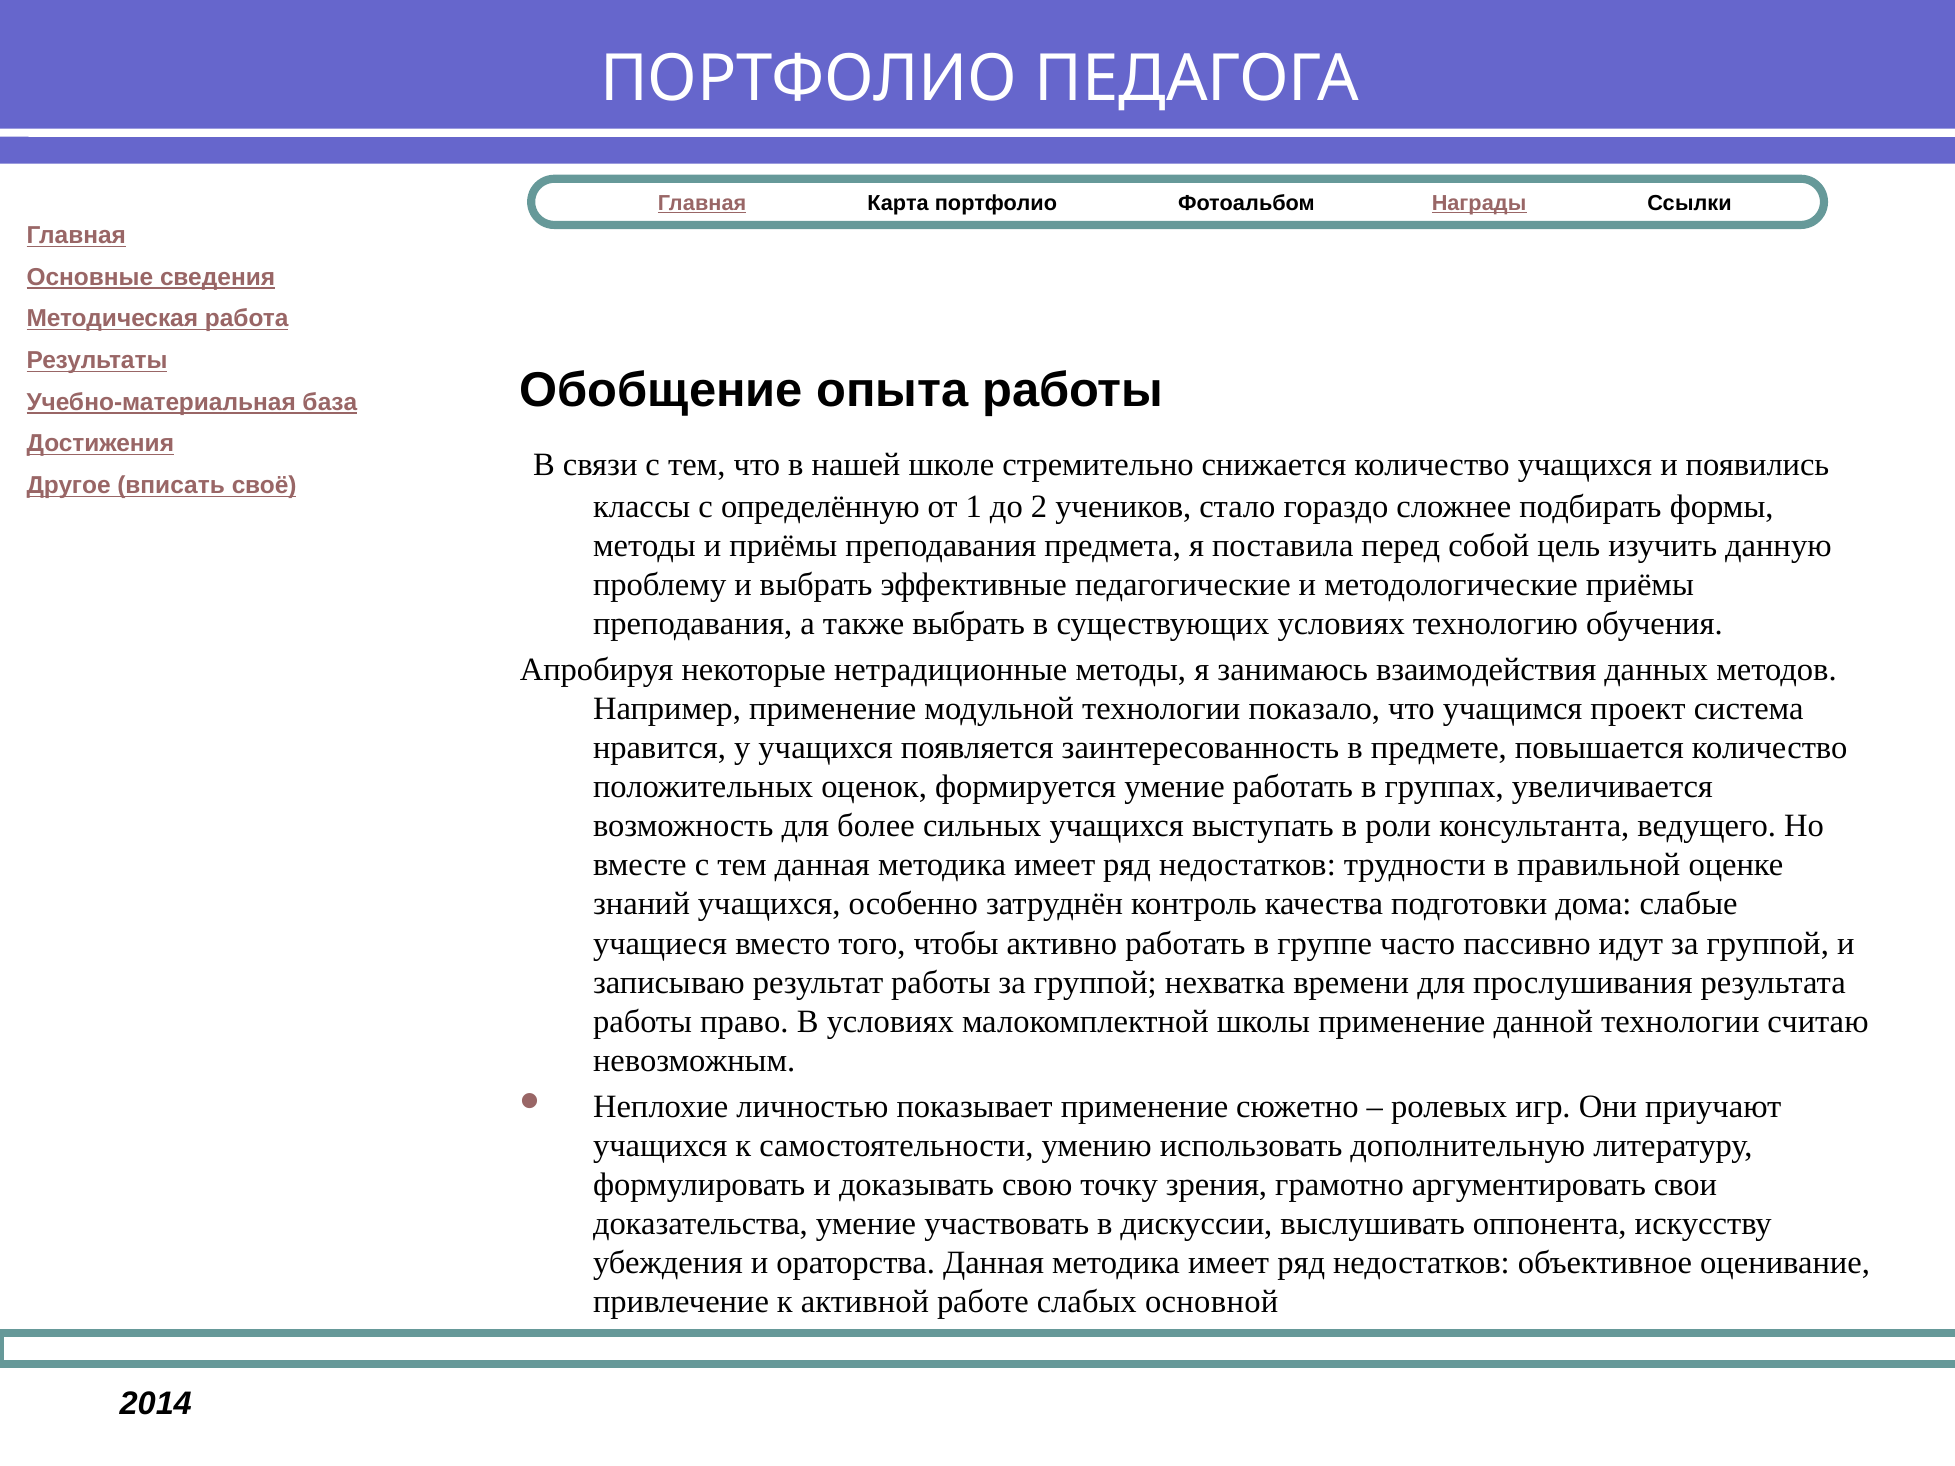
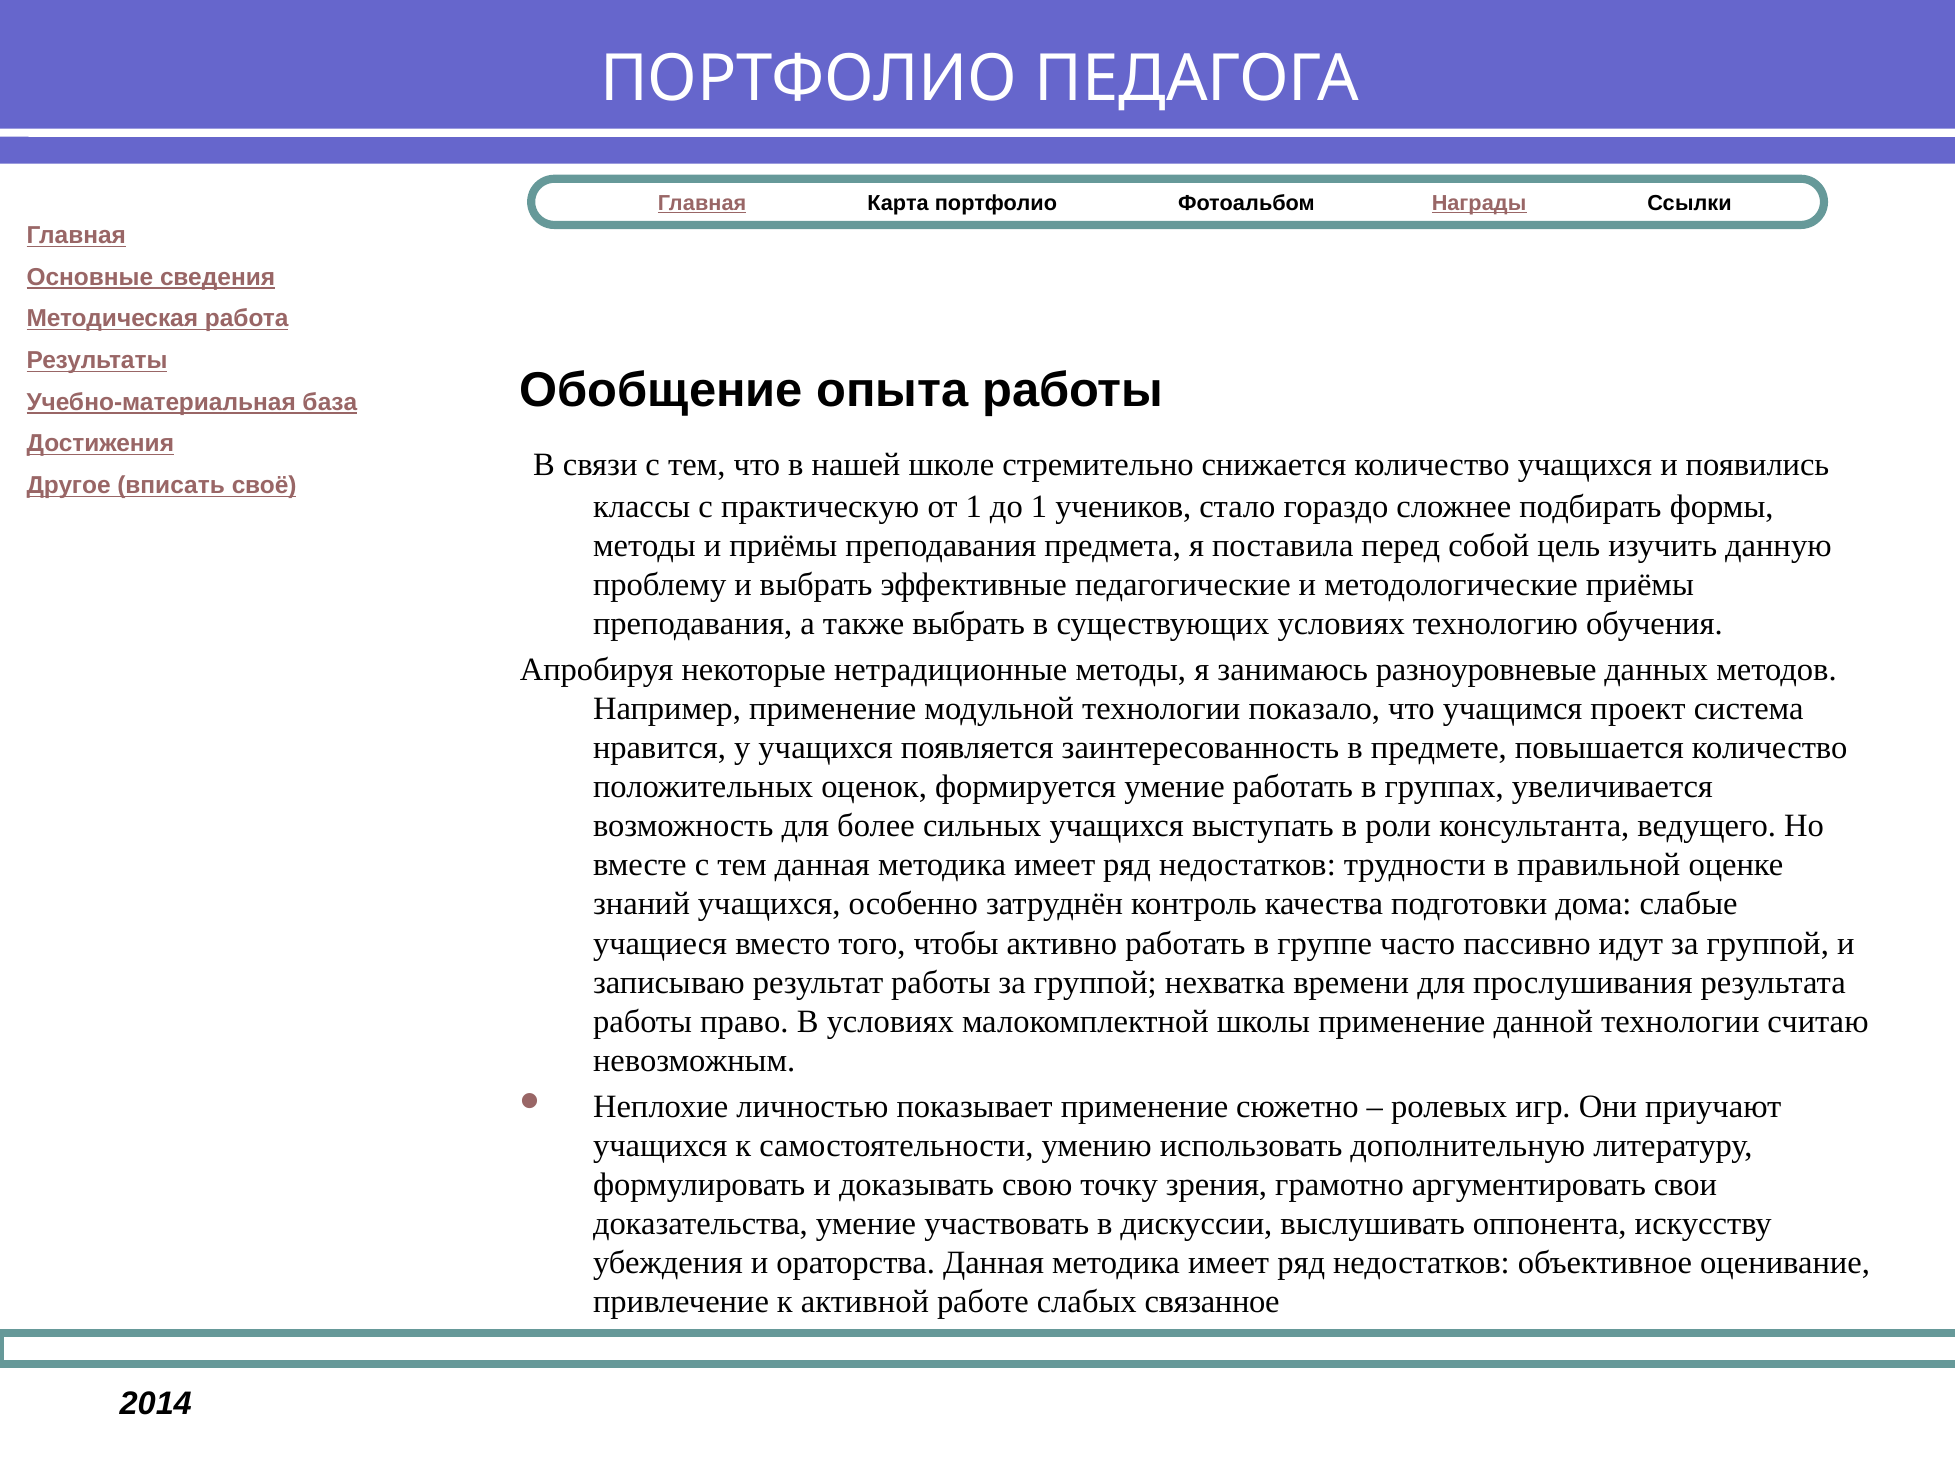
определённую: определённую -> практическую
до 2: 2 -> 1
взаимодействия: взаимодействия -> разноуровневые
основной: основной -> связанное
